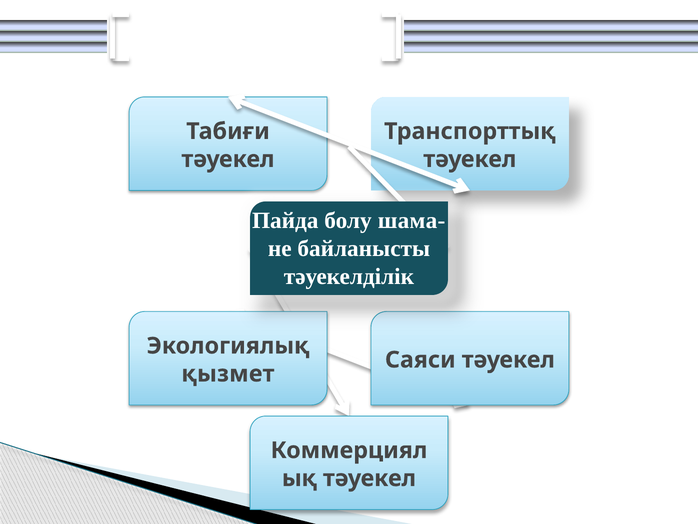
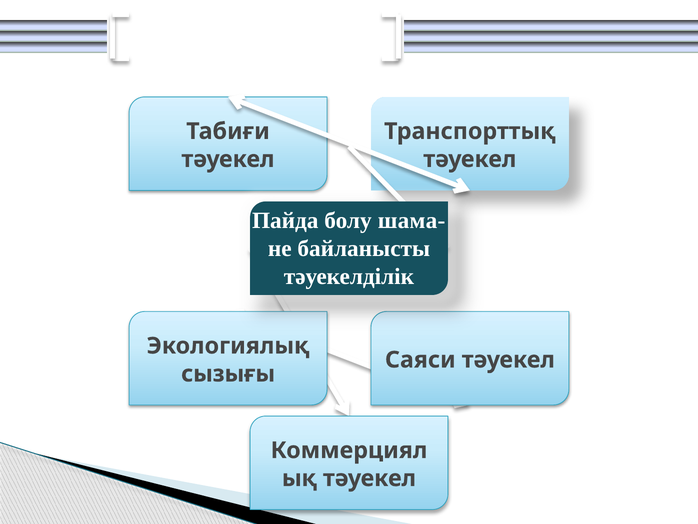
қызмет: қызмет -> сызығы
